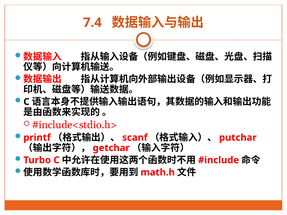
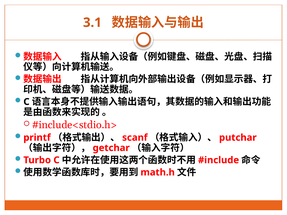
7.4: 7.4 -> 3.1
